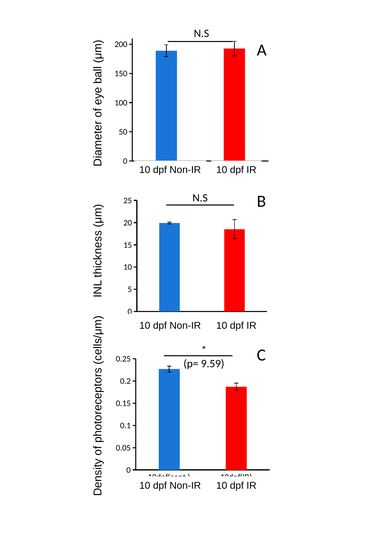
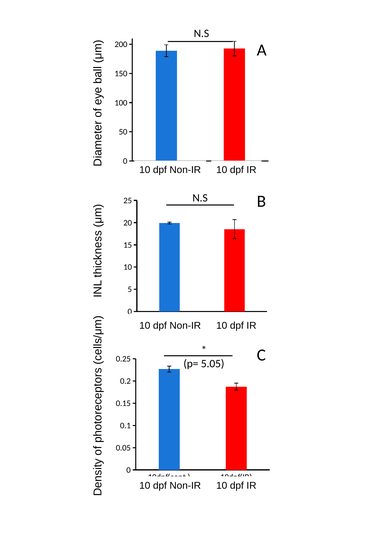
9.59: 9.59 -> 5.05
